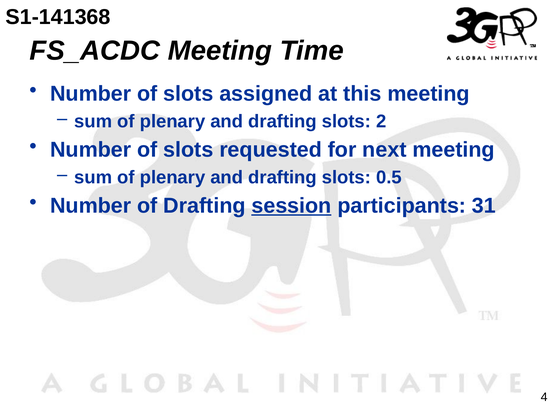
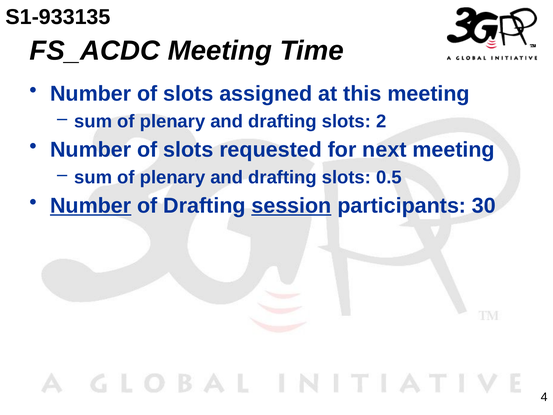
S1-141368: S1-141368 -> S1-933135
Number at (91, 206) underline: none -> present
31: 31 -> 30
